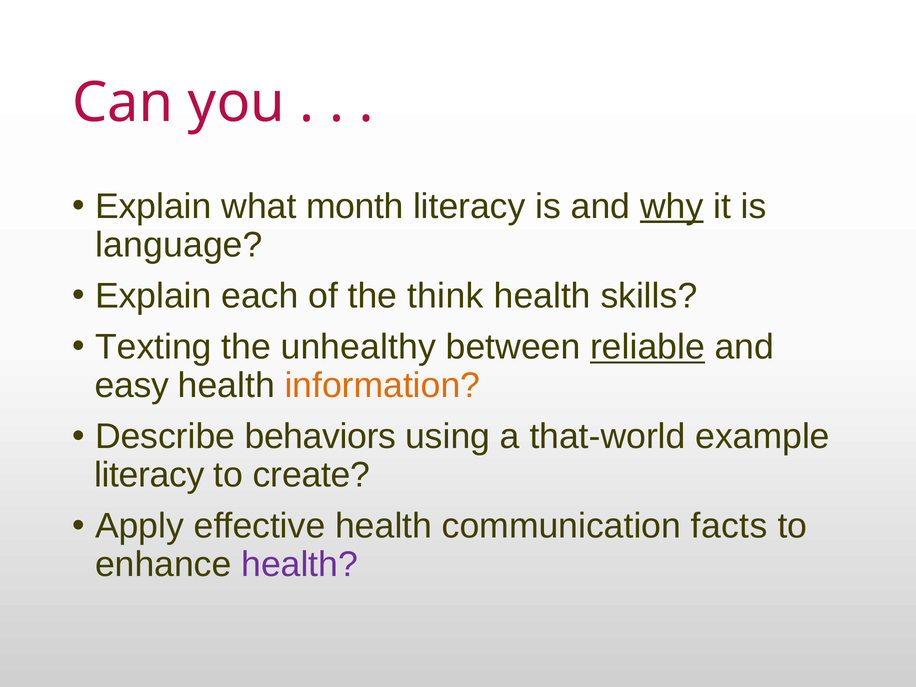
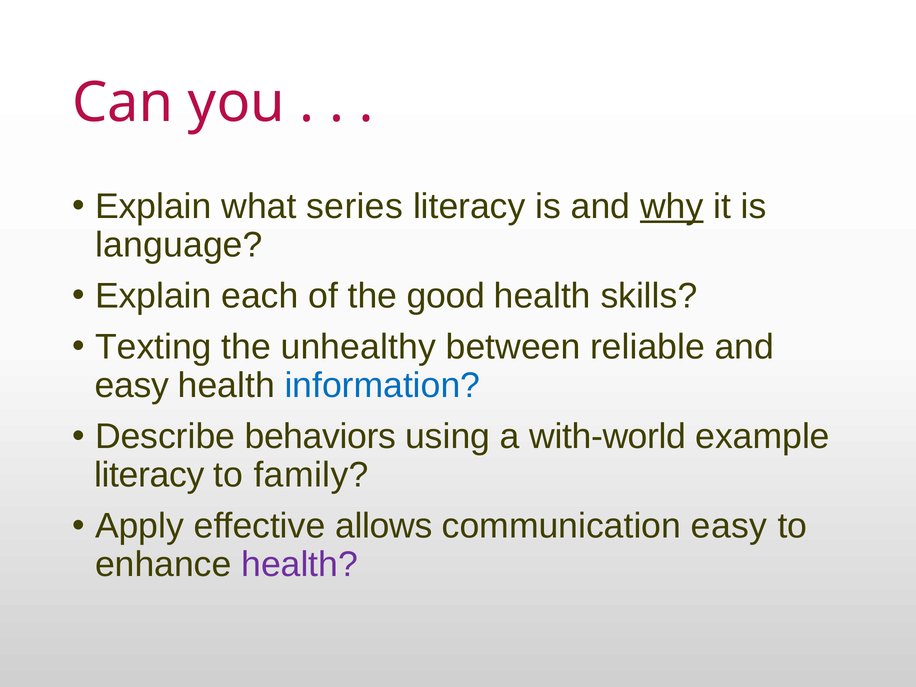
month: month -> series
think: think -> good
reliable underline: present -> none
information colour: orange -> blue
that-world: that-world -> with-world
create: create -> family
effective health: health -> allows
communication facts: facts -> easy
